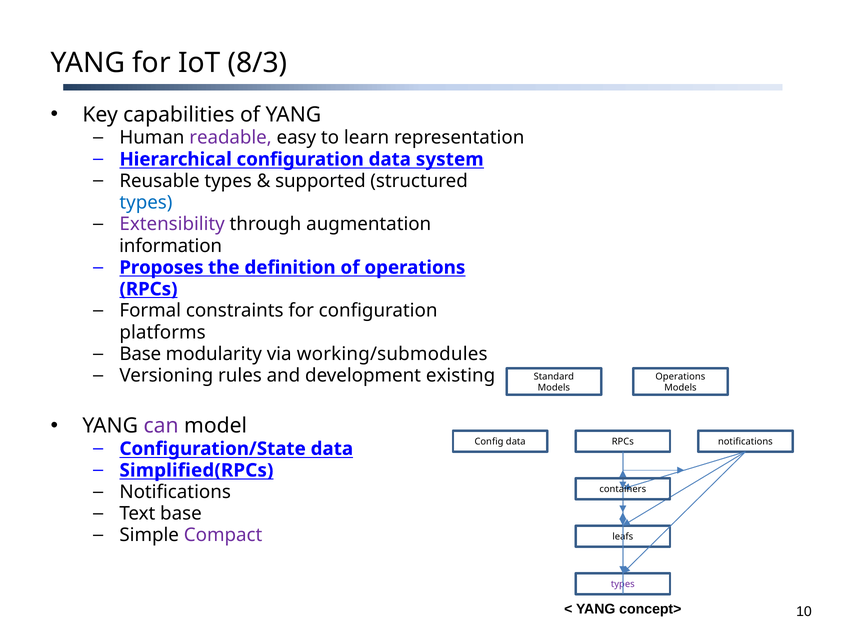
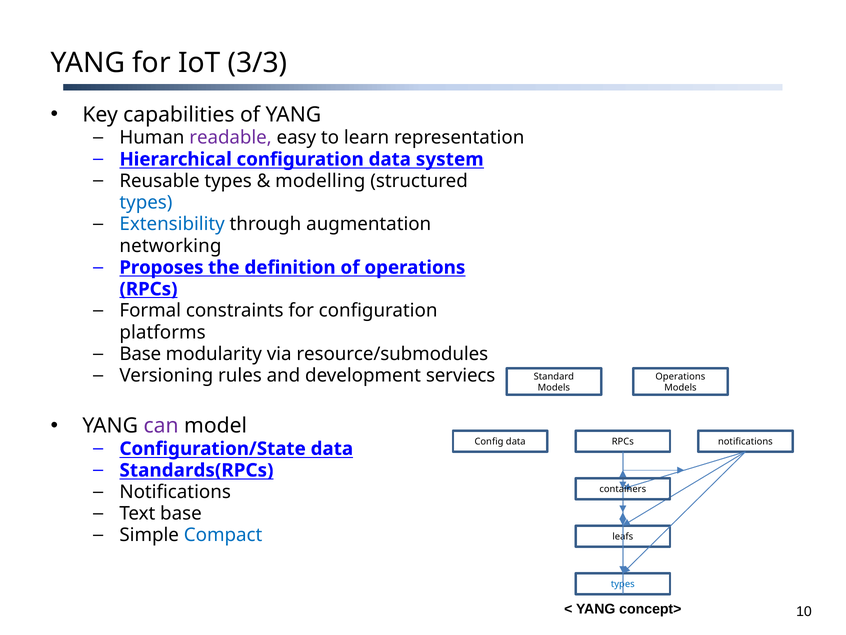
8/3: 8/3 -> 3/3
supported: supported -> modelling
Extensibility colour: purple -> blue
information: information -> networking
working/submodules: working/submodules -> resource/submodules
existing: existing -> serviecs
Simplified(RPCs: Simplified(RPCs -> Standards(RPCs
Compact colour: purple -> blue
types at (623, 584) colour: purple -> blue
